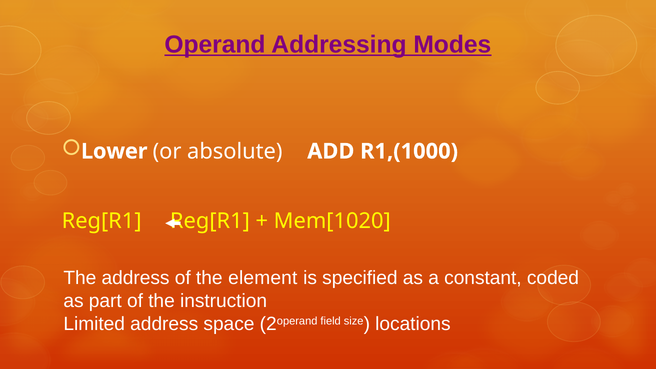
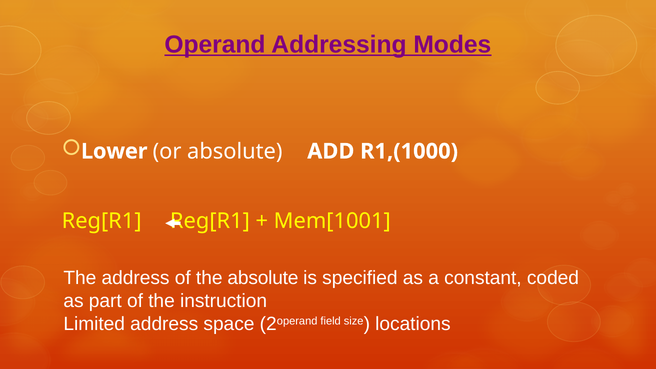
Mem[1020: Mem[1020 -> Mem[1001
the element: element -> absolute
